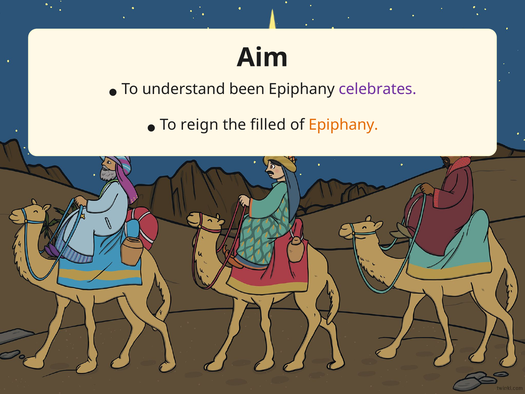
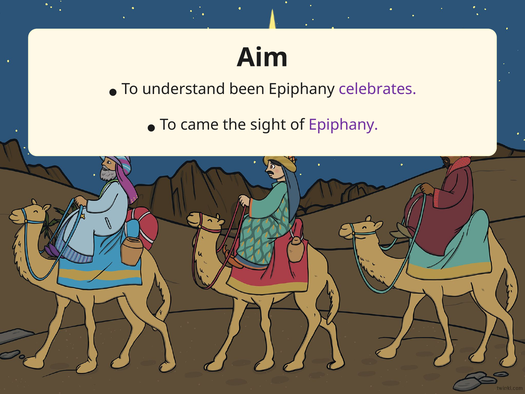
reign: reign -> came
filled: filled -> sight
Epiphany at (343, 125) colour: orange -> purple
